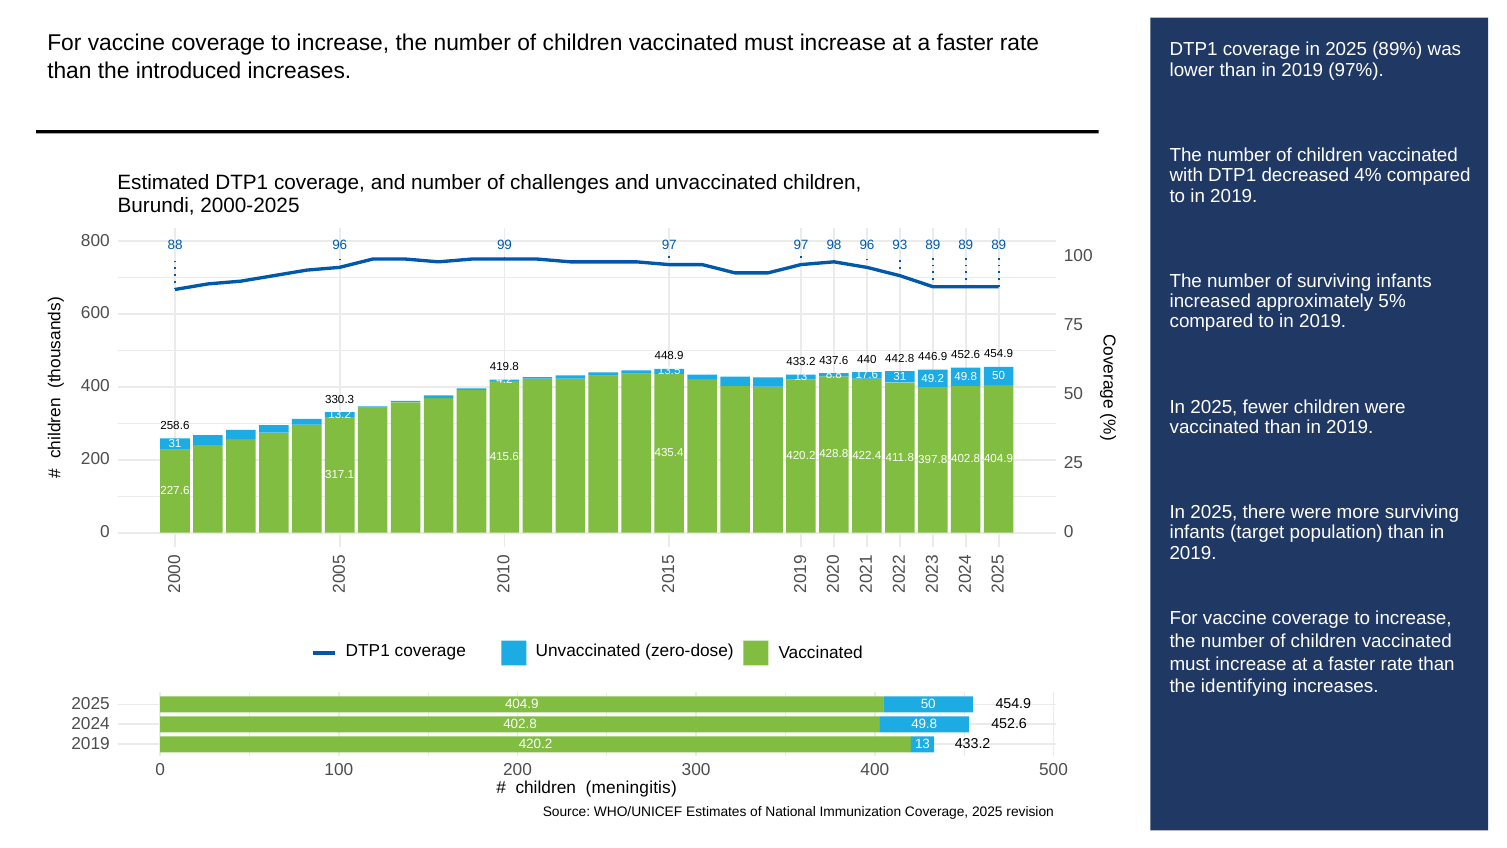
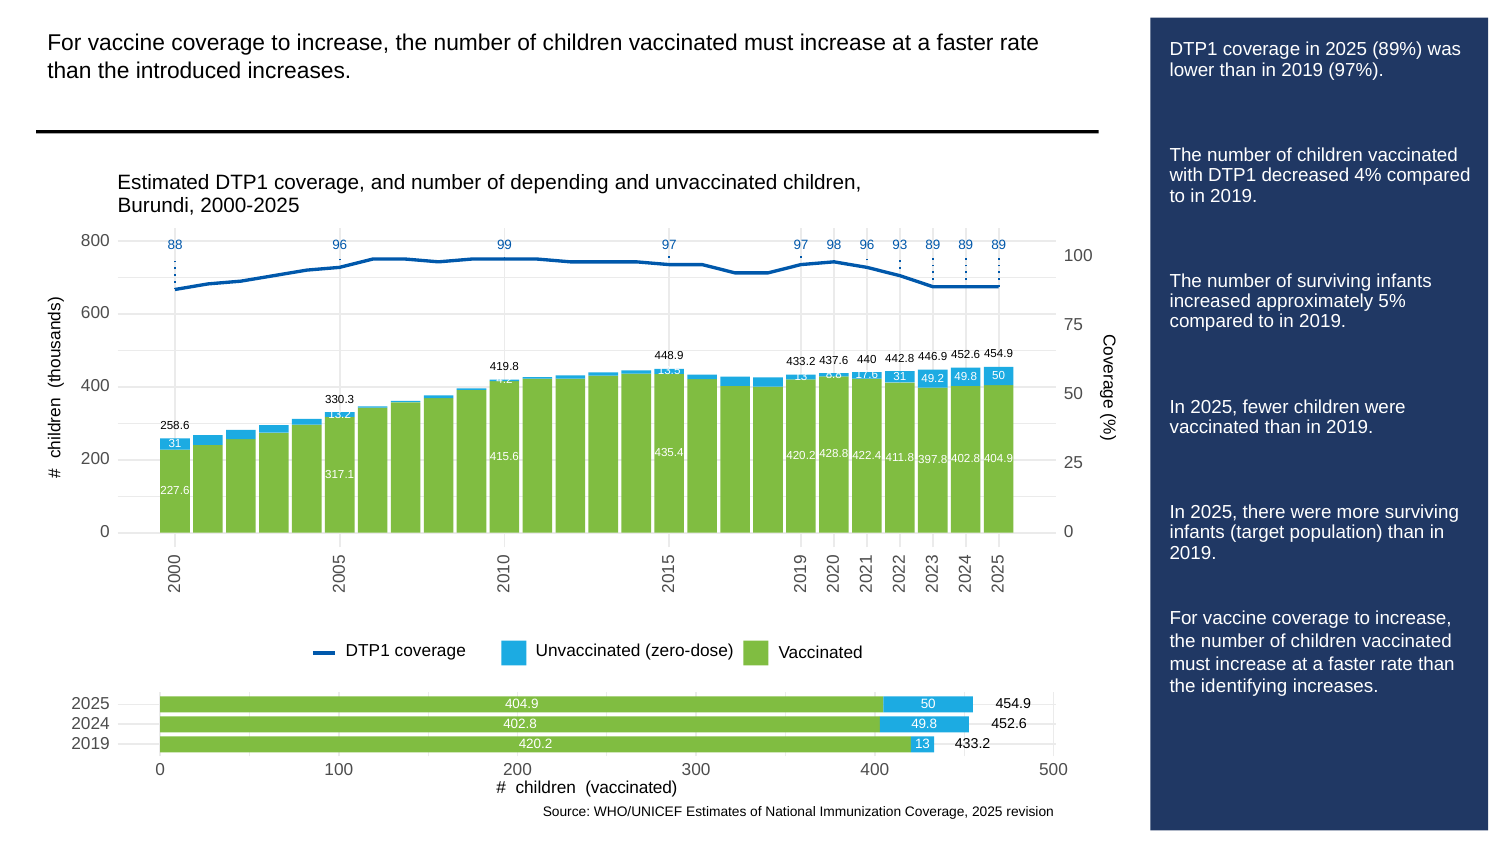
challenges: challenges -> depending
meningitis at (631, 788): meningitis -> vaccinated
